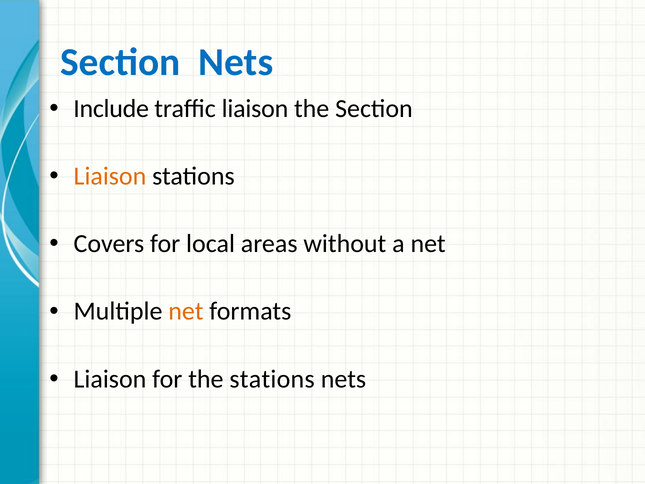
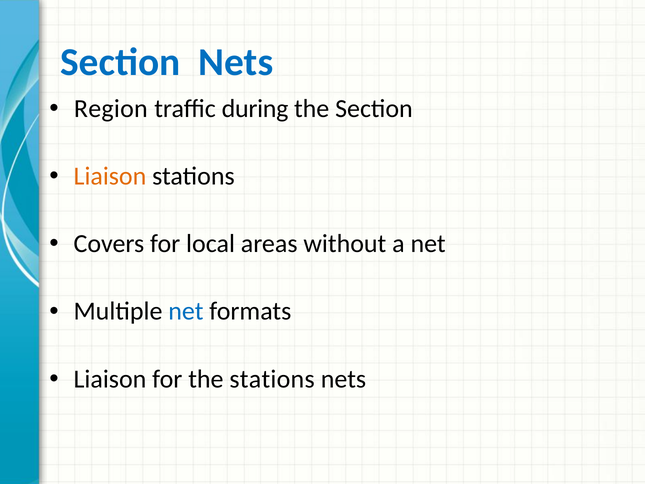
Include: Include -> Region
traffic liaison: liaison -> during
net at (186, 311) colour: orange -> blue
